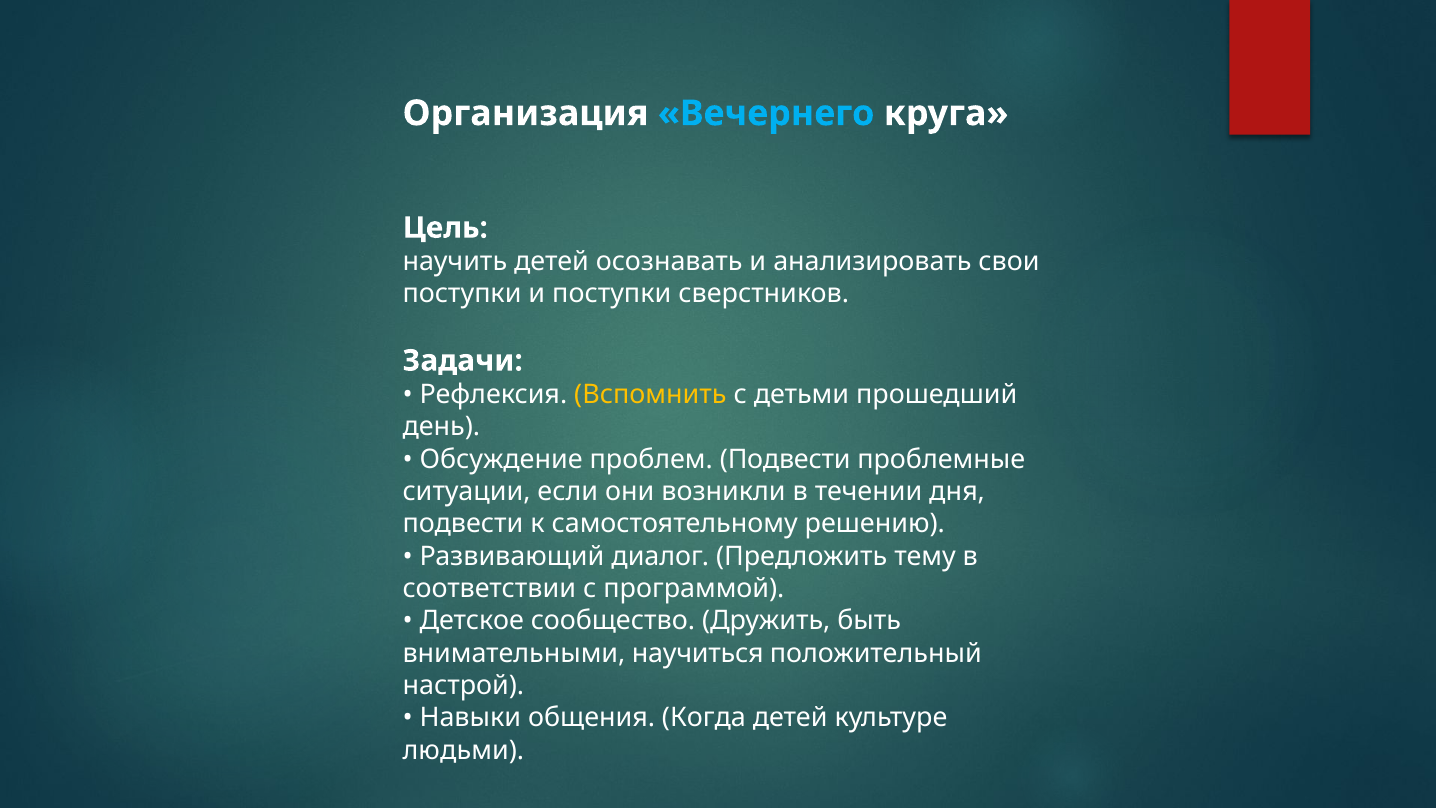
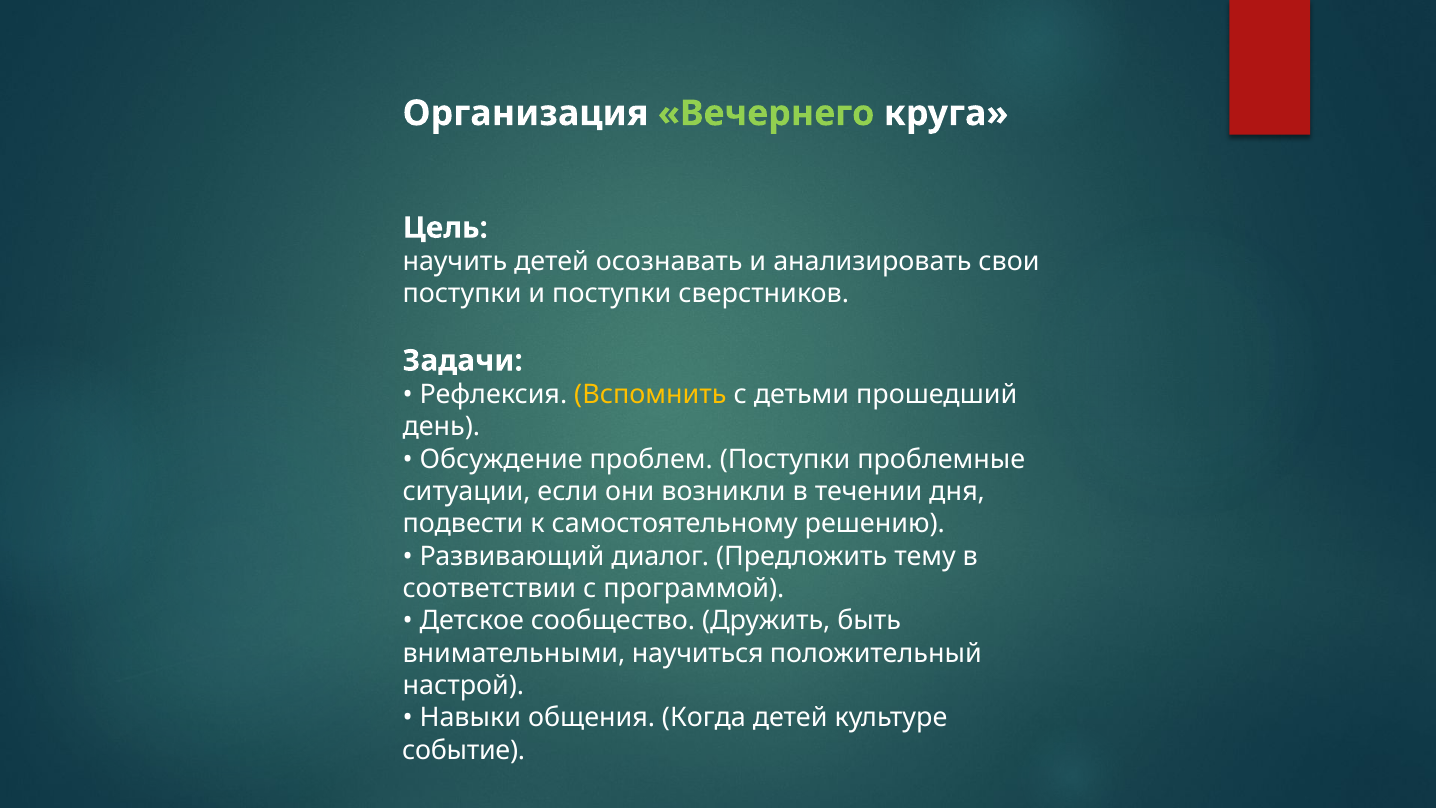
Вечернего colour: light blue -> light green
проблем Подвести: Подвести -> Поступки
людьми: людьми -> событие
